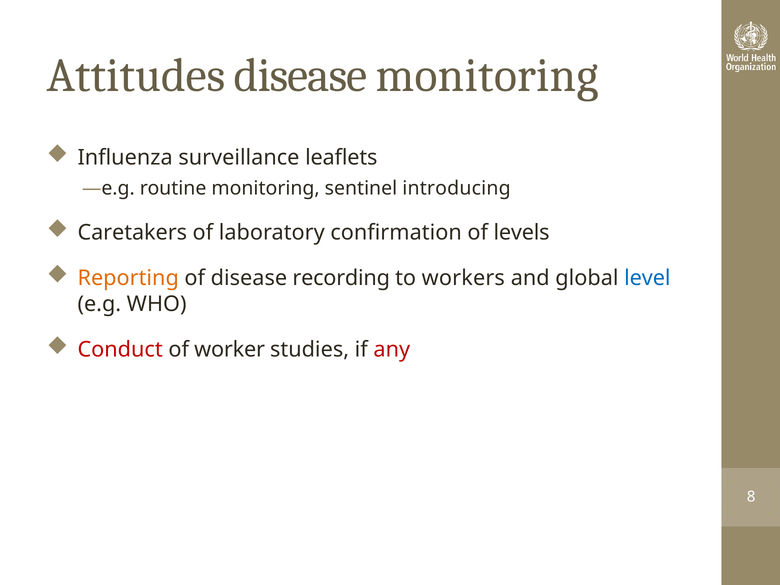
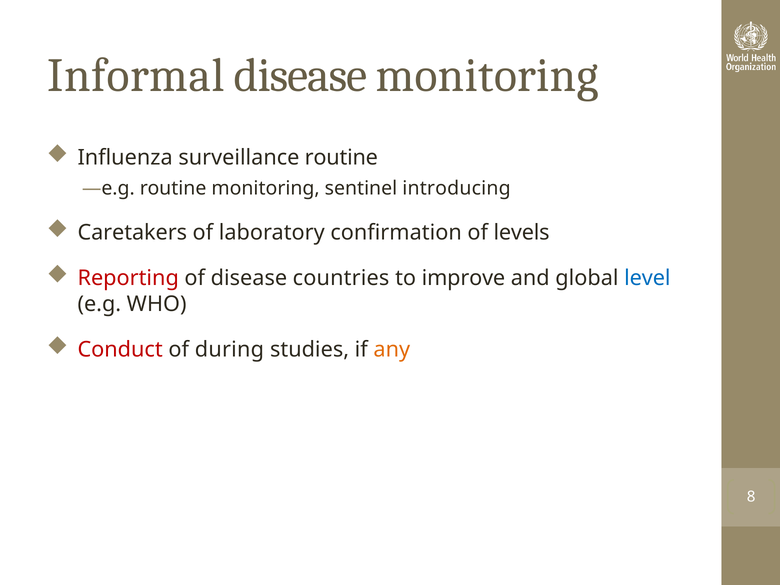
Attitudes: Attitudes -> Informal
surveillance leaflets: leaflets -> routine
Reporting colour: orange -> red
recording: recording -> countries
workers: workers -> improve
worker: worker -> during
any colour: red -> orange
